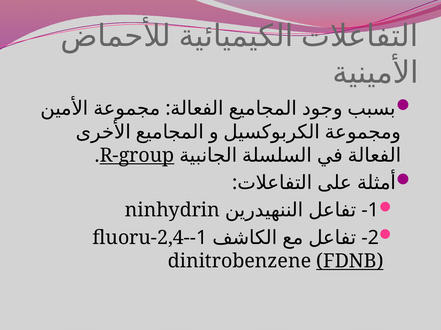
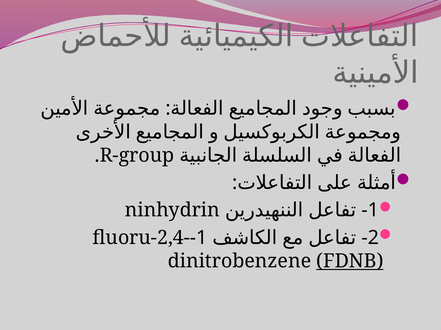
R-group underline: present -> none
